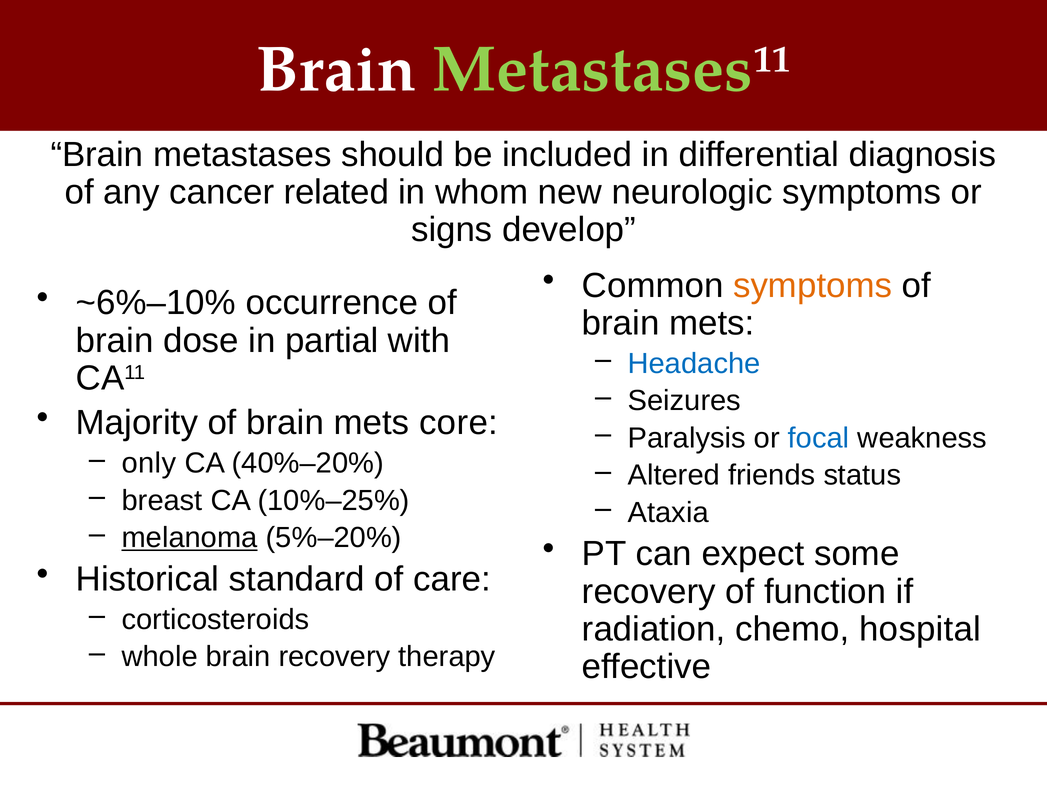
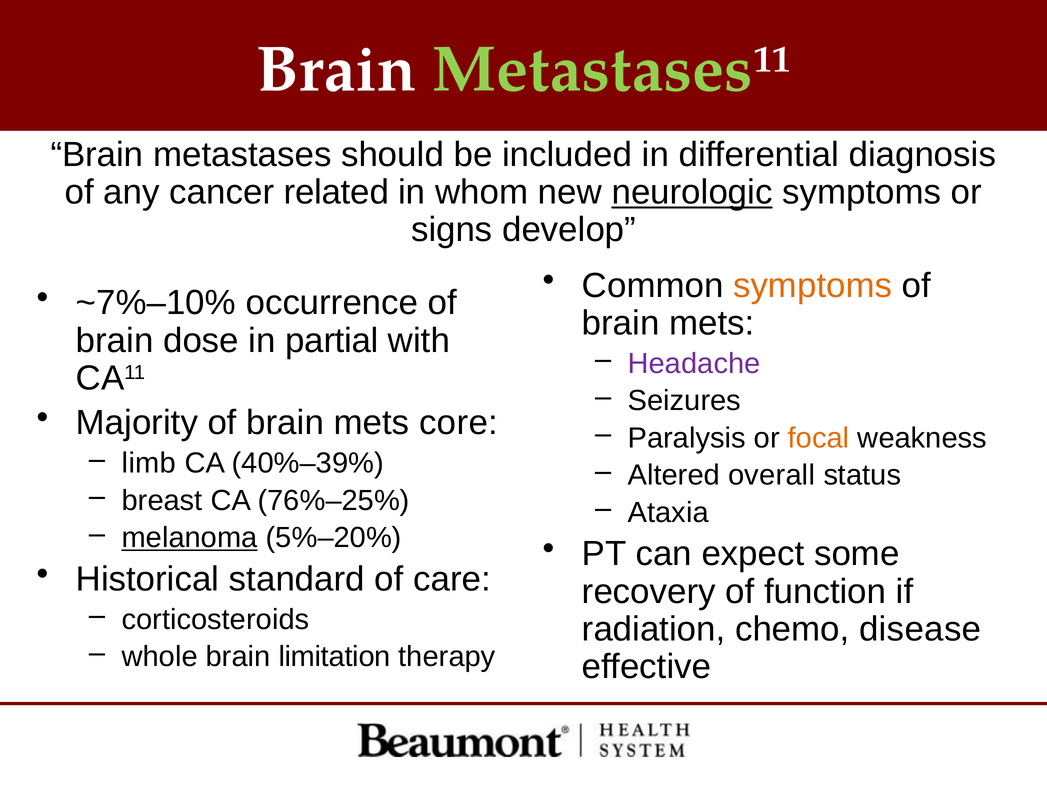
neurologic underline: none -> present
~6%–10%: ~6%–10% -> ~7%–10%
Headache colour: blue -> purple
focal colour: blue -> orange
only: only -> limb
40%–20%: 40%–20% -> 40%–39%
friends: friends -> overall
10%–25%: 10%–25% -> 76%–25%
hospital: hospital -> disease
brain recovery: recovery -> limitation
